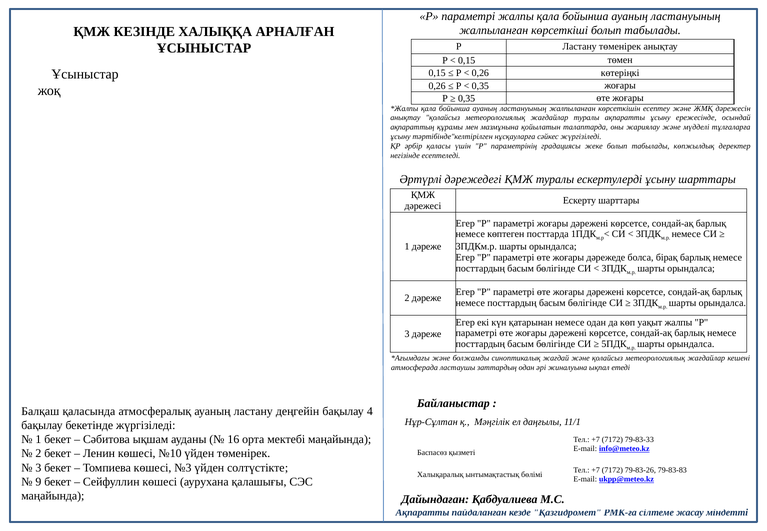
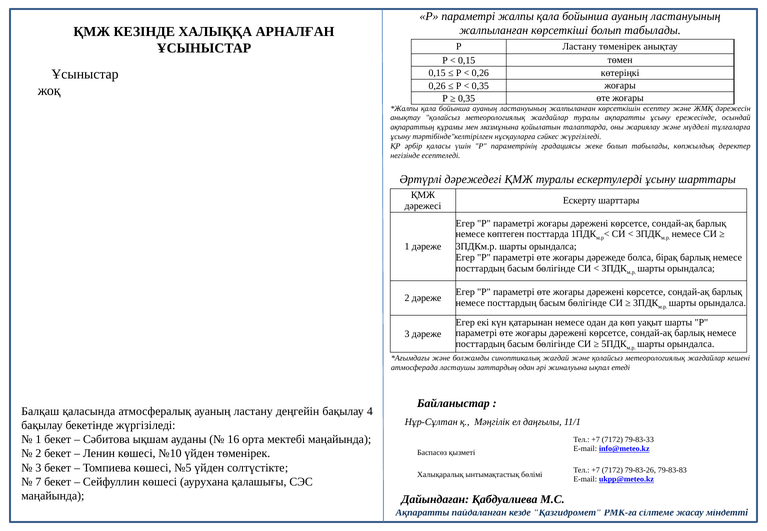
уақыт жалпы: жалпы -> шарты
№3: №3 -> №5
9: 9 -> 7
